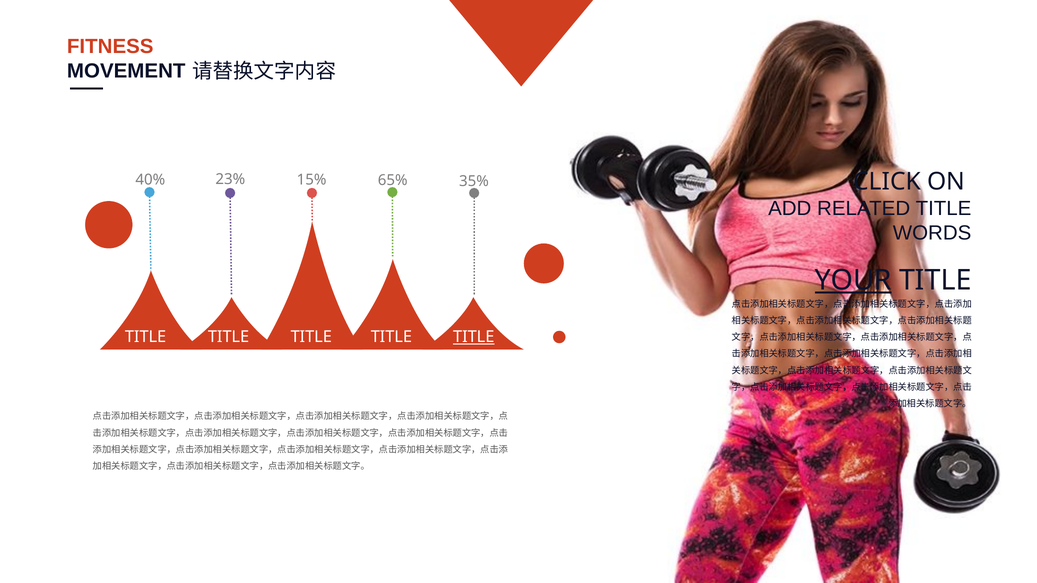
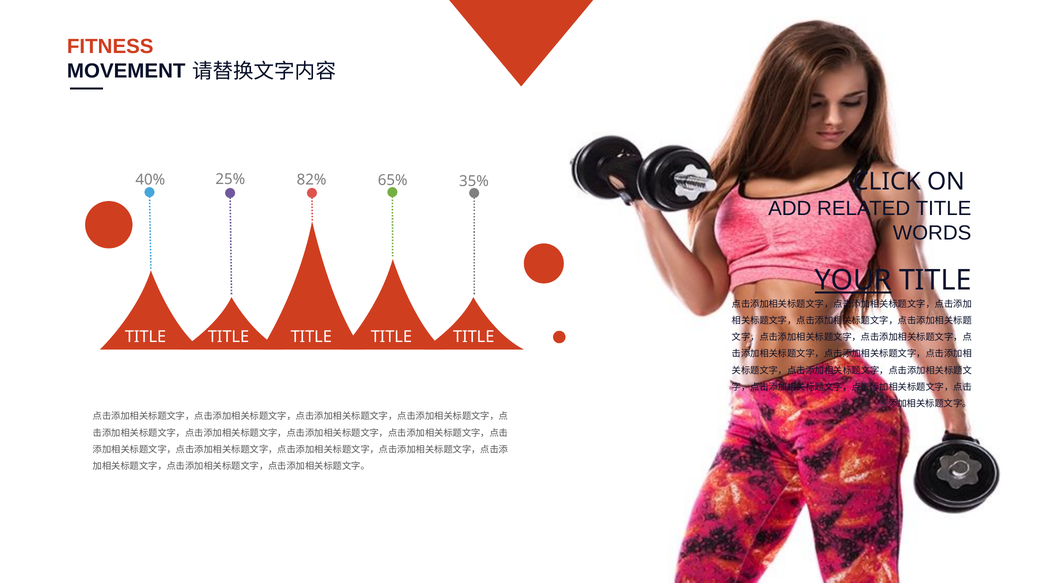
15%: 15% -> 82%
23%: 23% -> 25%
TITLE at (474, 337) underline: present -> none
